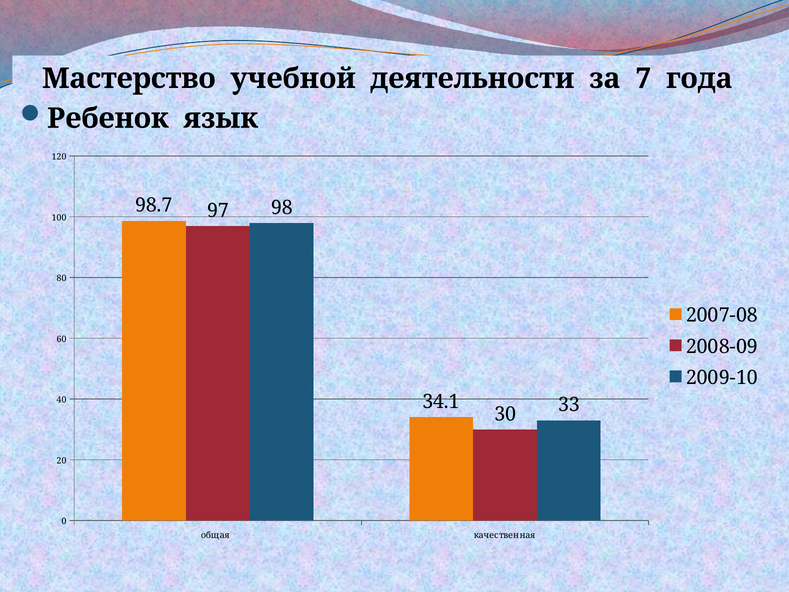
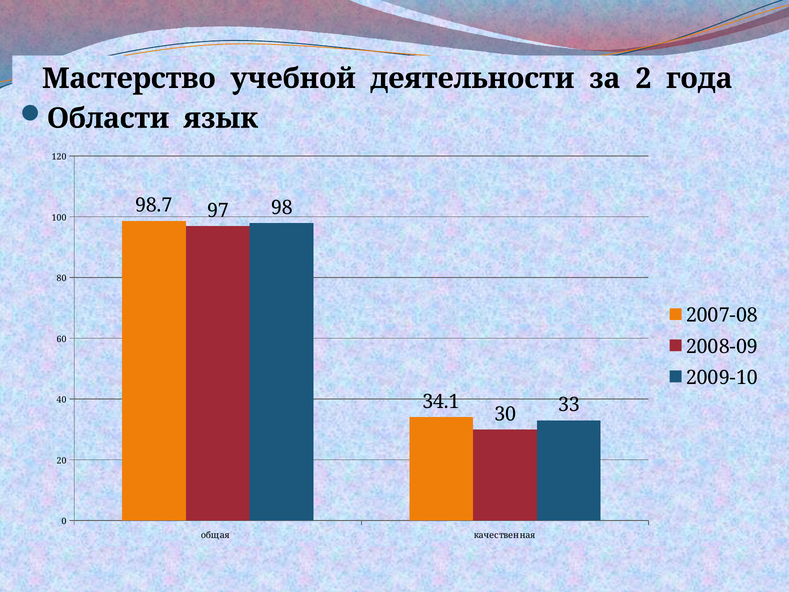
7: 7 -> 2
Ребенок: Ребенок -> Области
